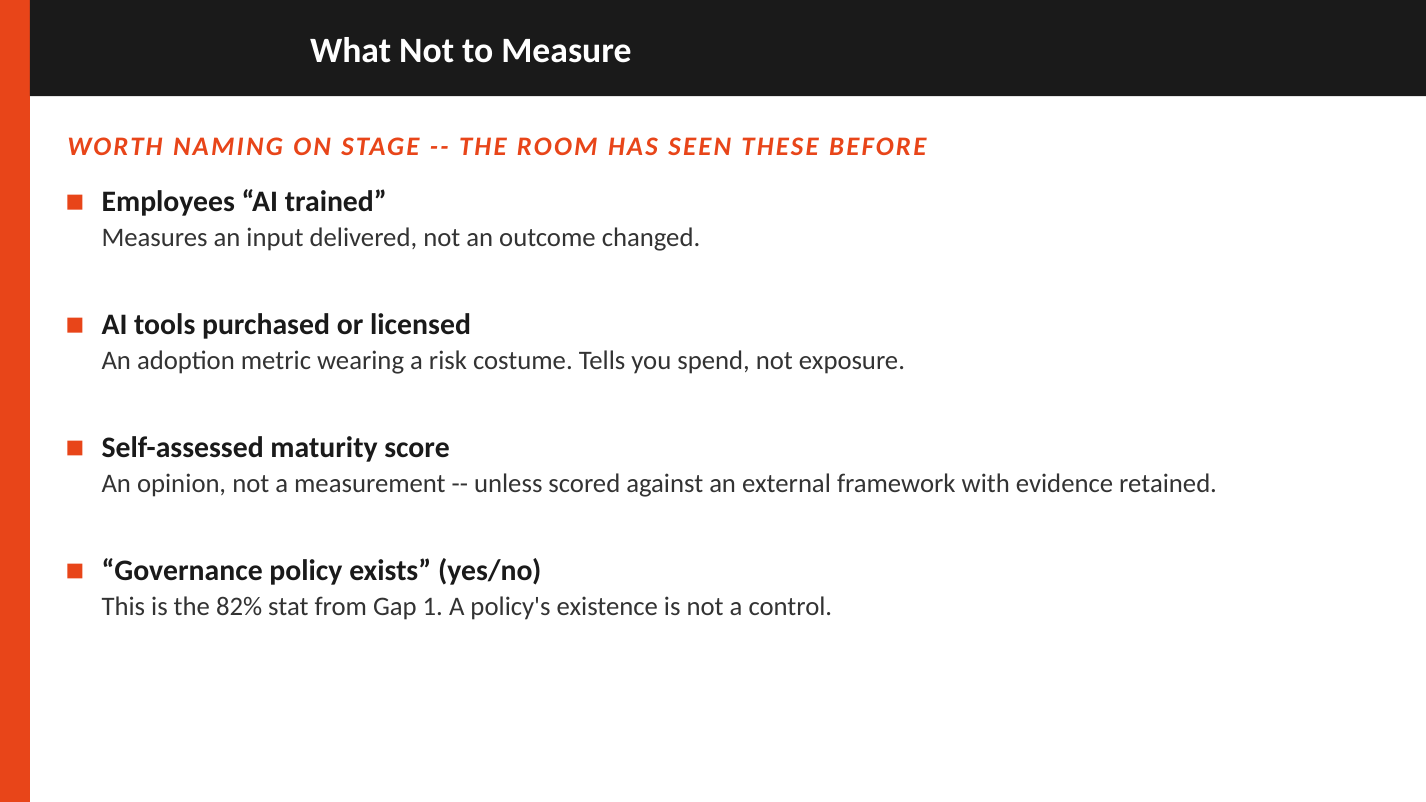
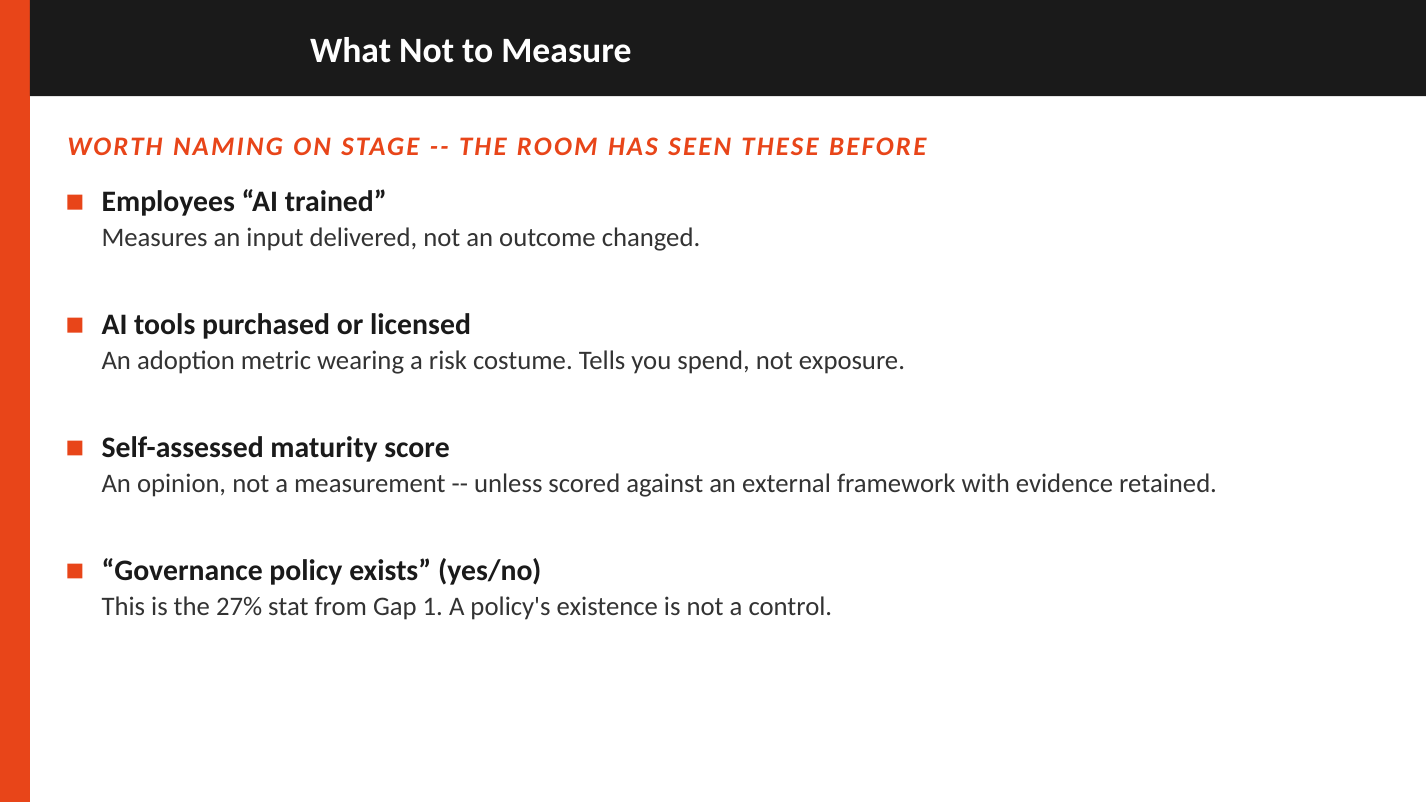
82%: 82% -> 27%
